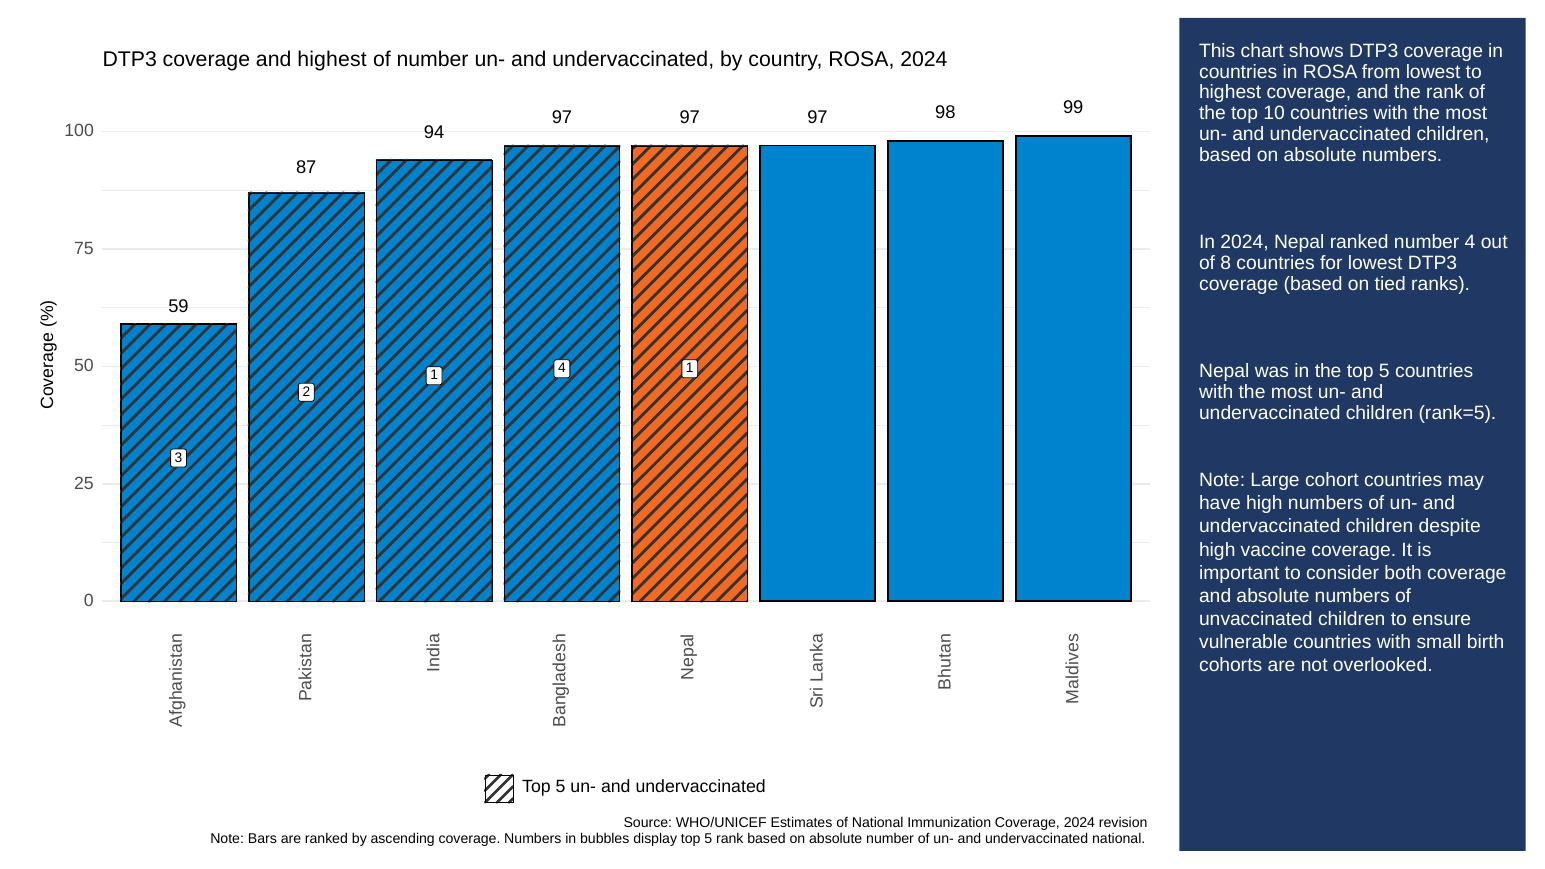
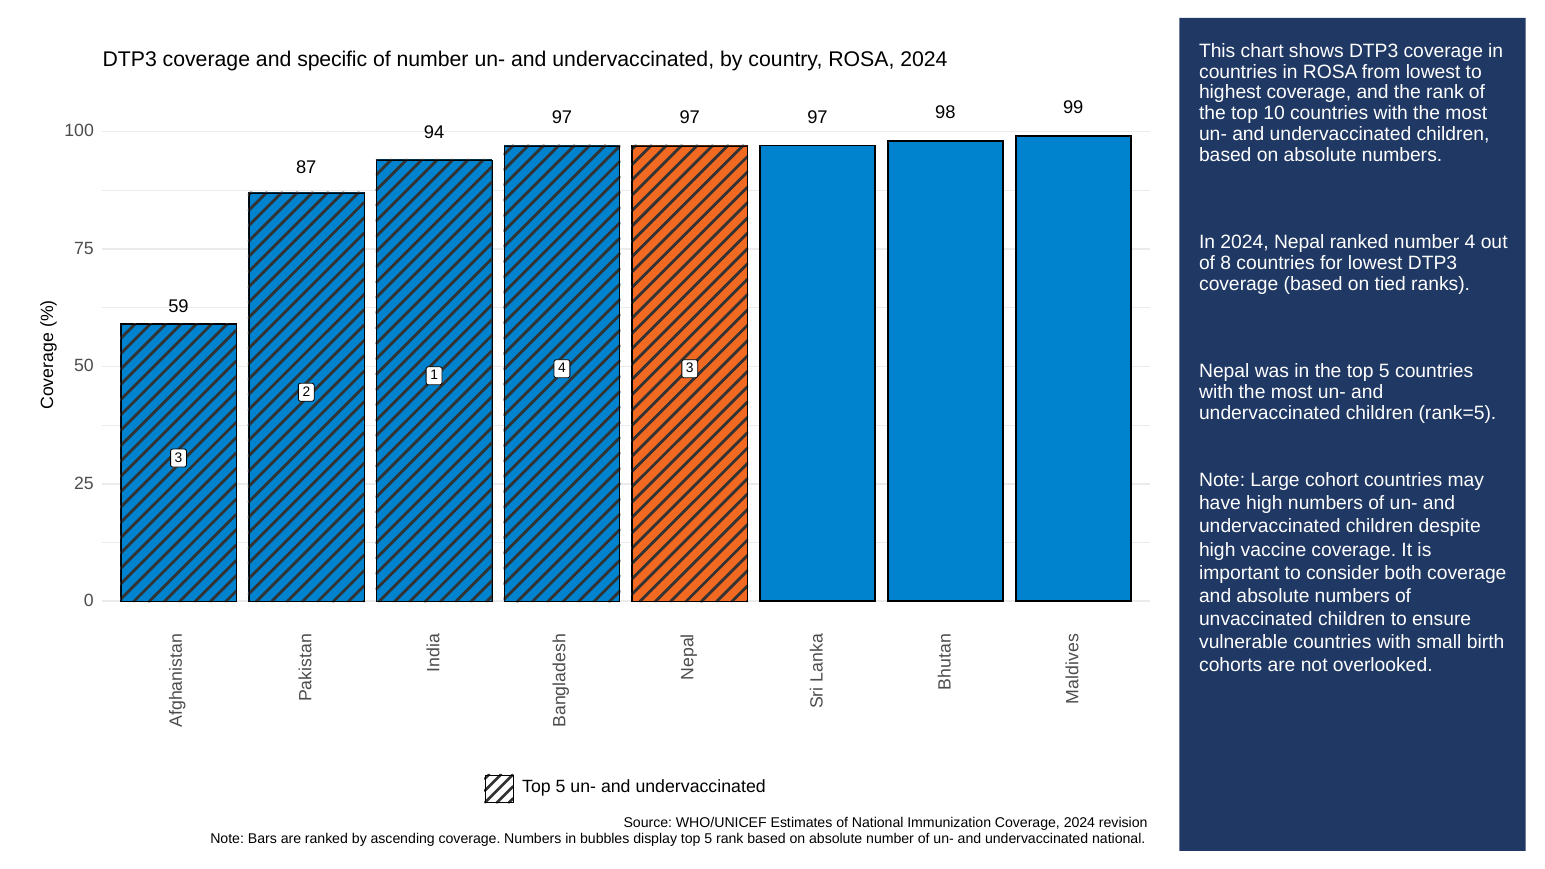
and highest: highest -> specific
4 1: 1 -> 3
